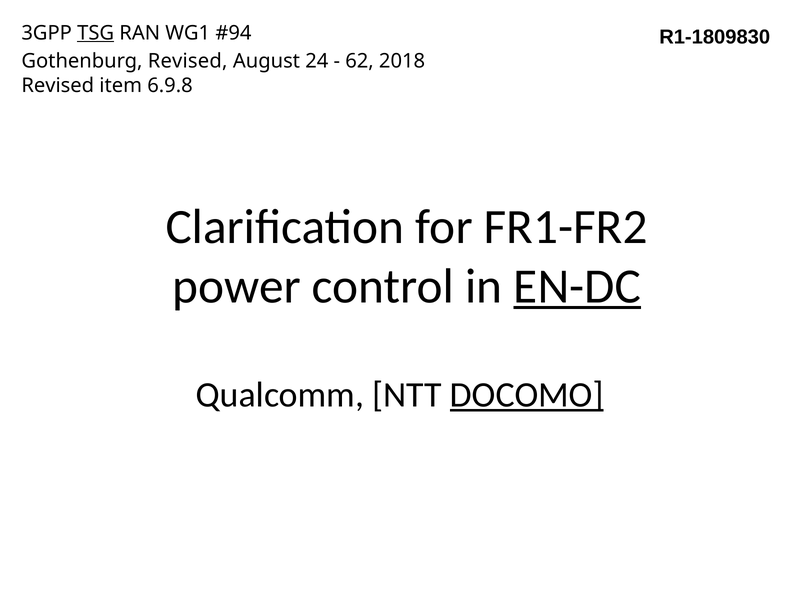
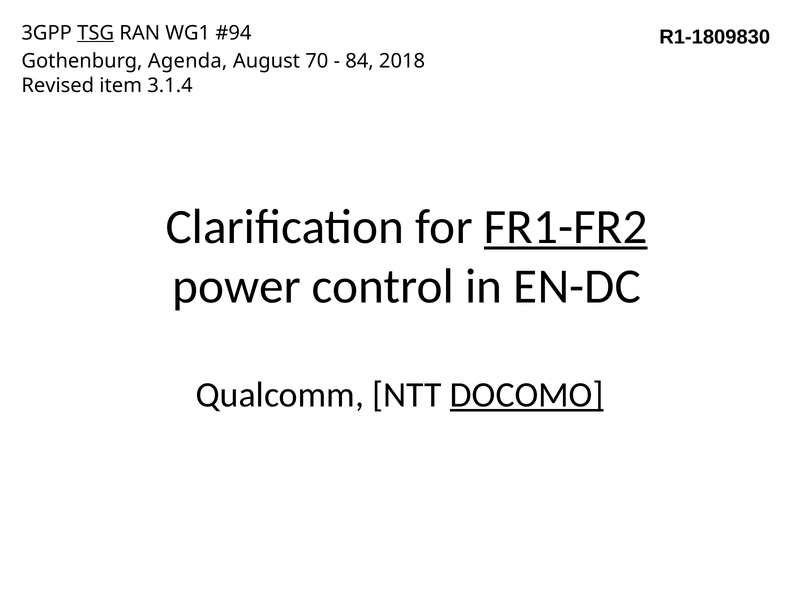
Gothenburg Revised: Revised -> Agenda
24: 24 -> 70
62: 62 -> 84
6.9.8: 6.9.8 -> 3.1.4
FR1-FR2 underline: none -> present
EN-DC underline: present -> none
